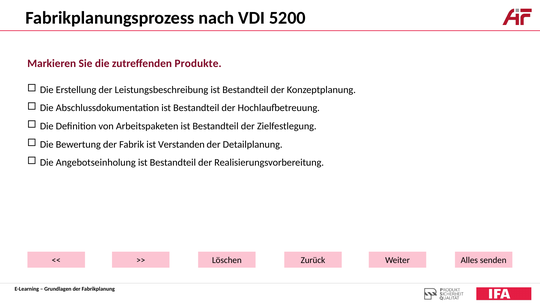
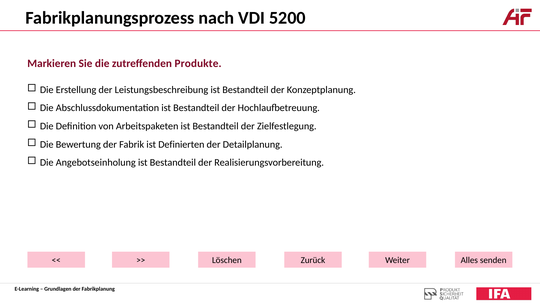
Verstanden: Verstanden -> Definierten
